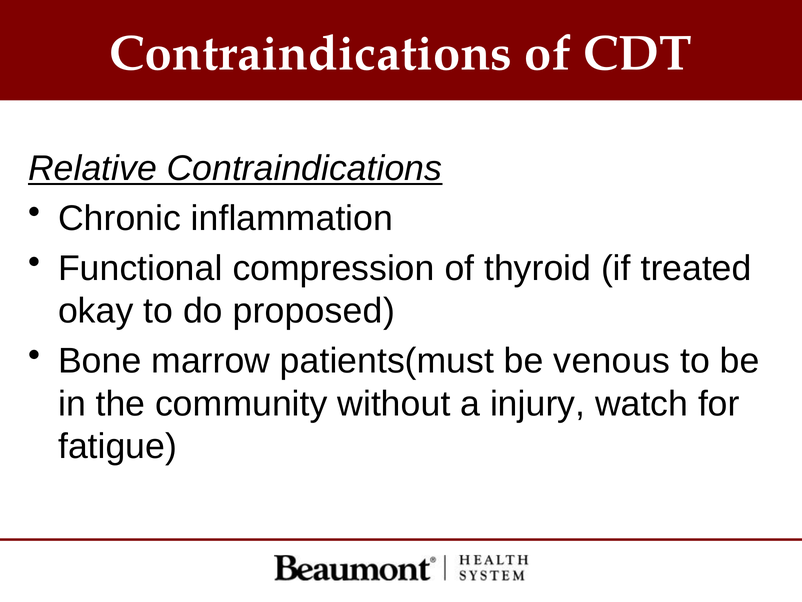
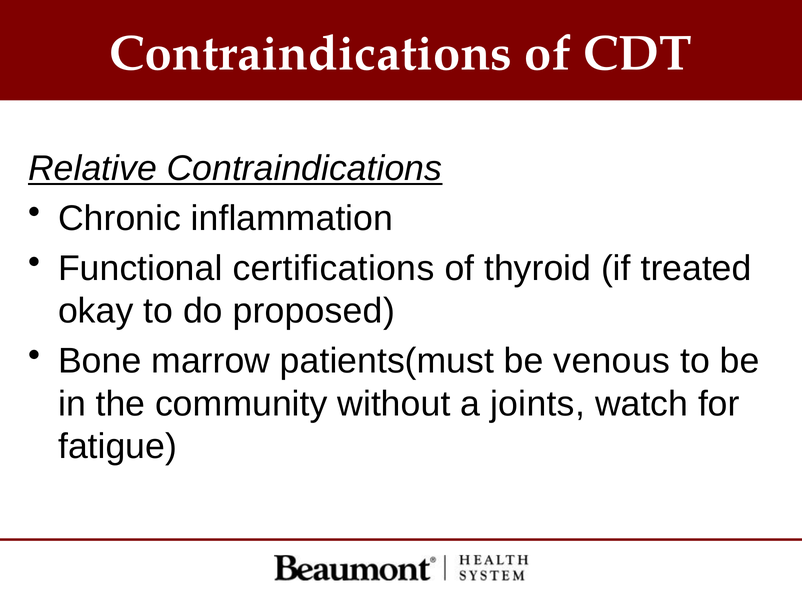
compression: compression -> certifications
injury: injury -> joints
